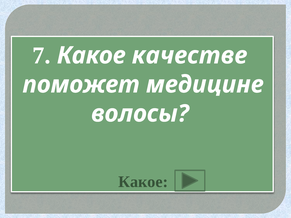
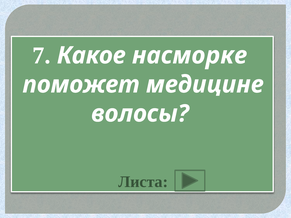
качестве: качестве -> насморке
Какое at (143, 182): Какое -> Листа
